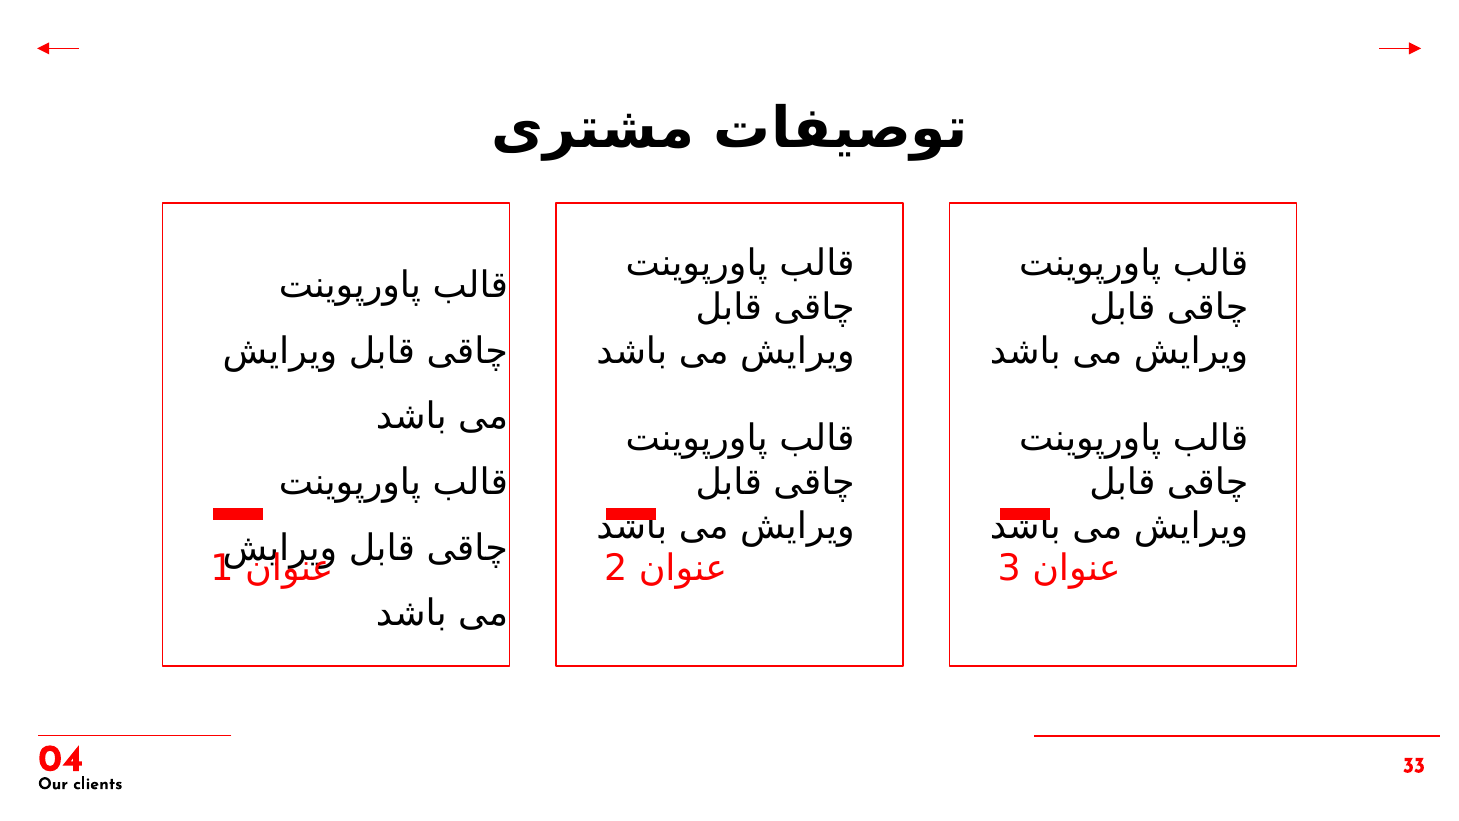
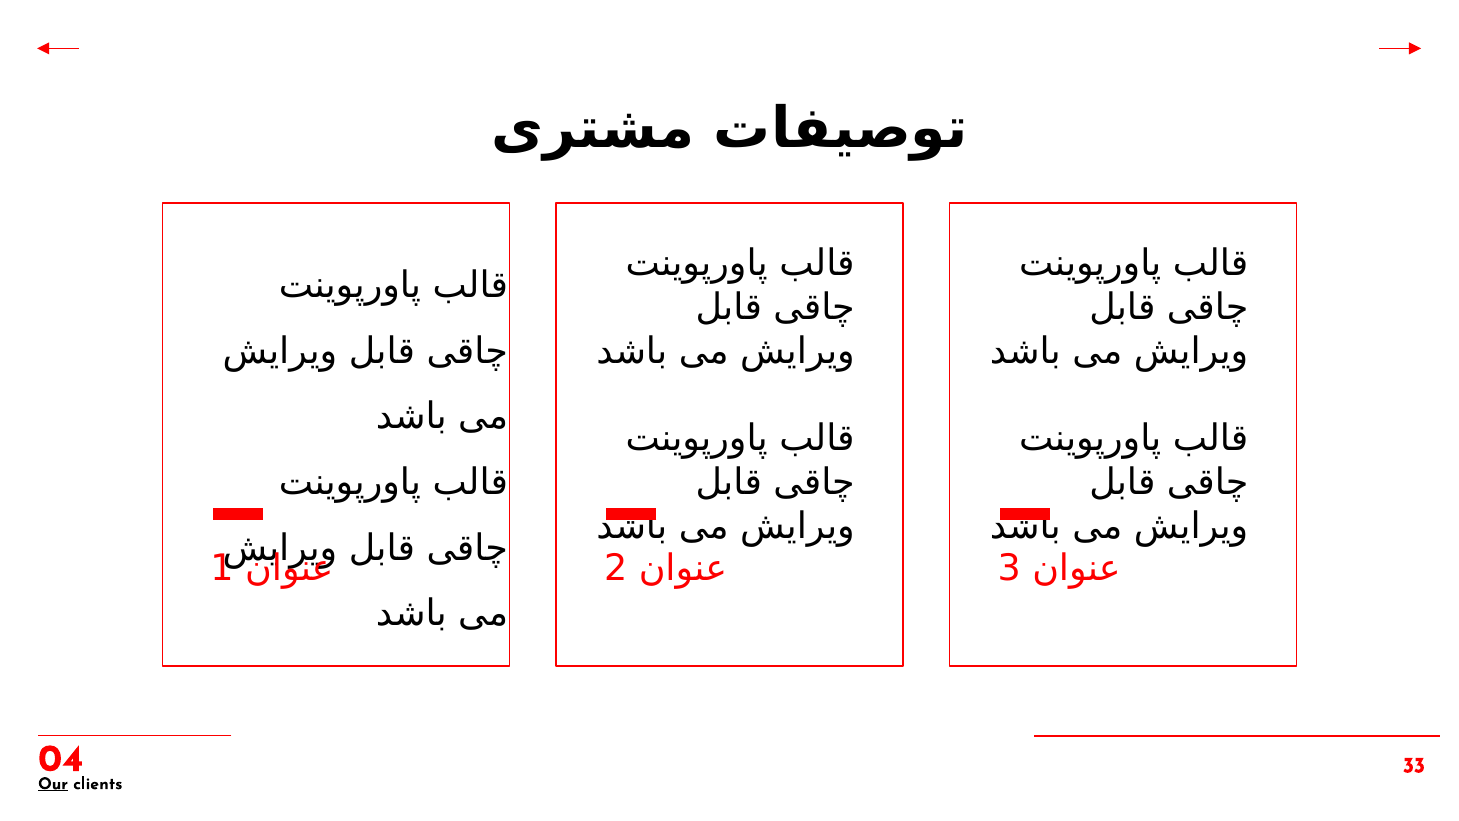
Our underline: none -> present
